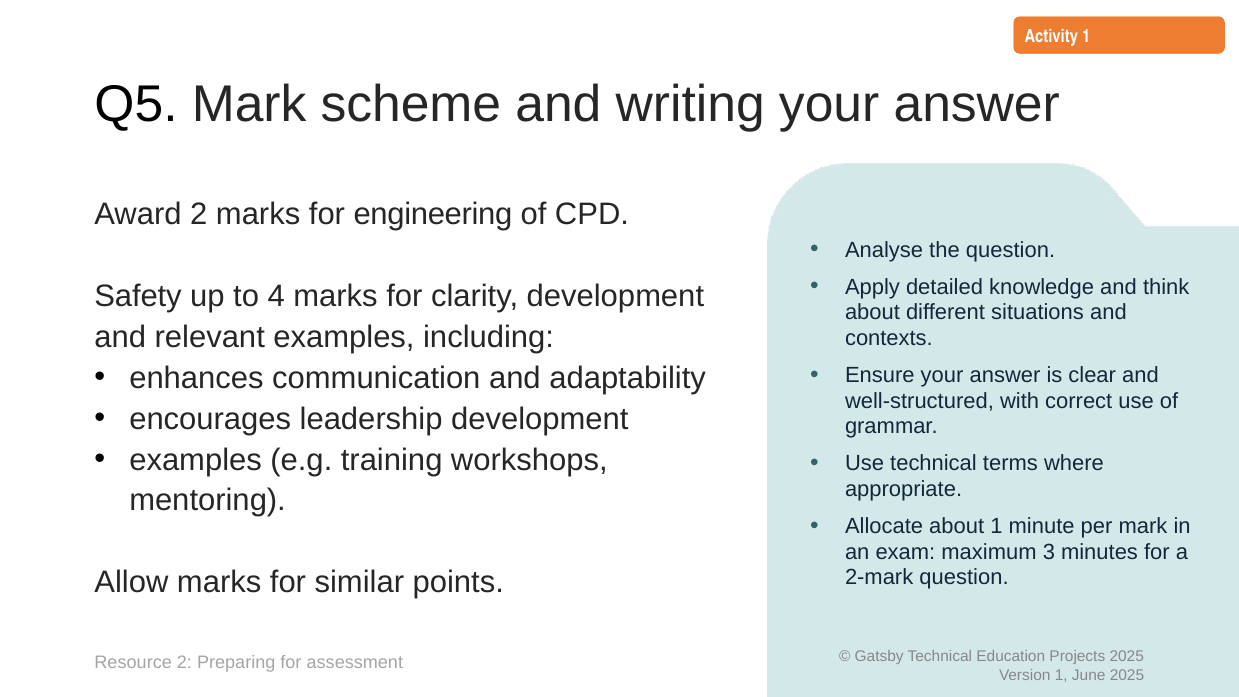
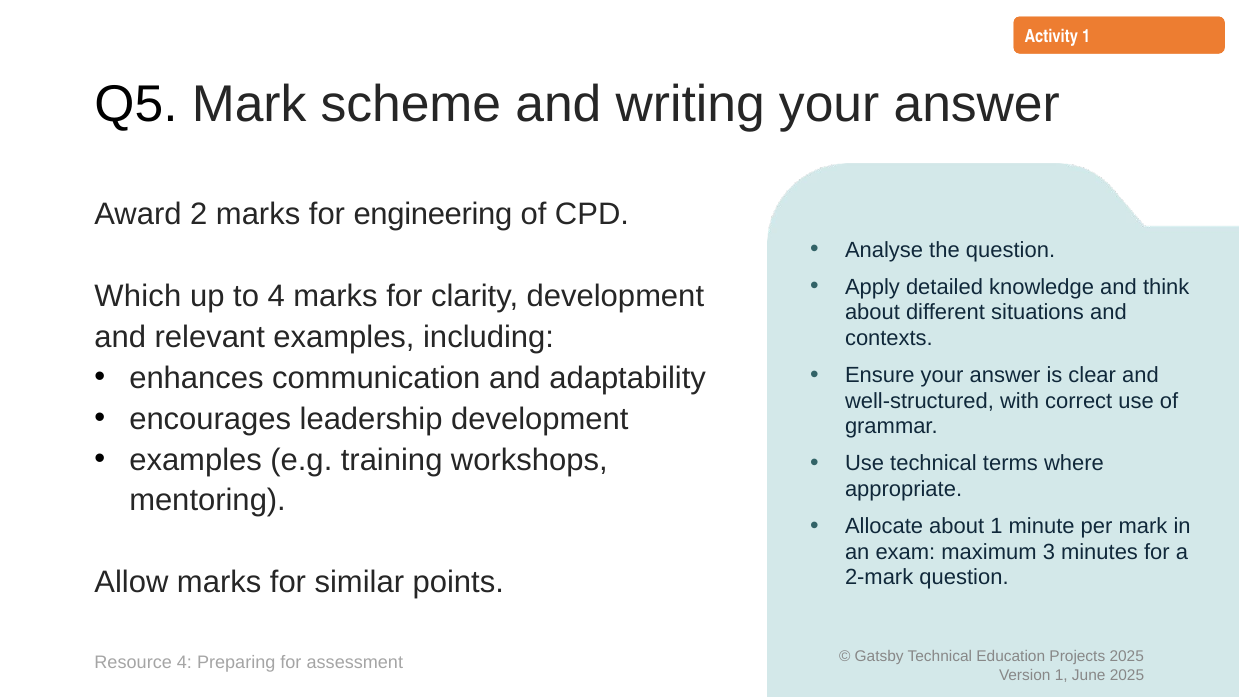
Safety: Safety -> Which
Resource 2: 2 -> 4
